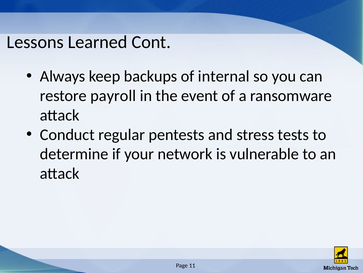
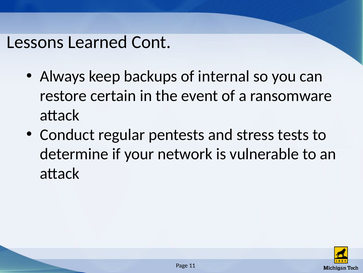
payroll: payroll -> certain
